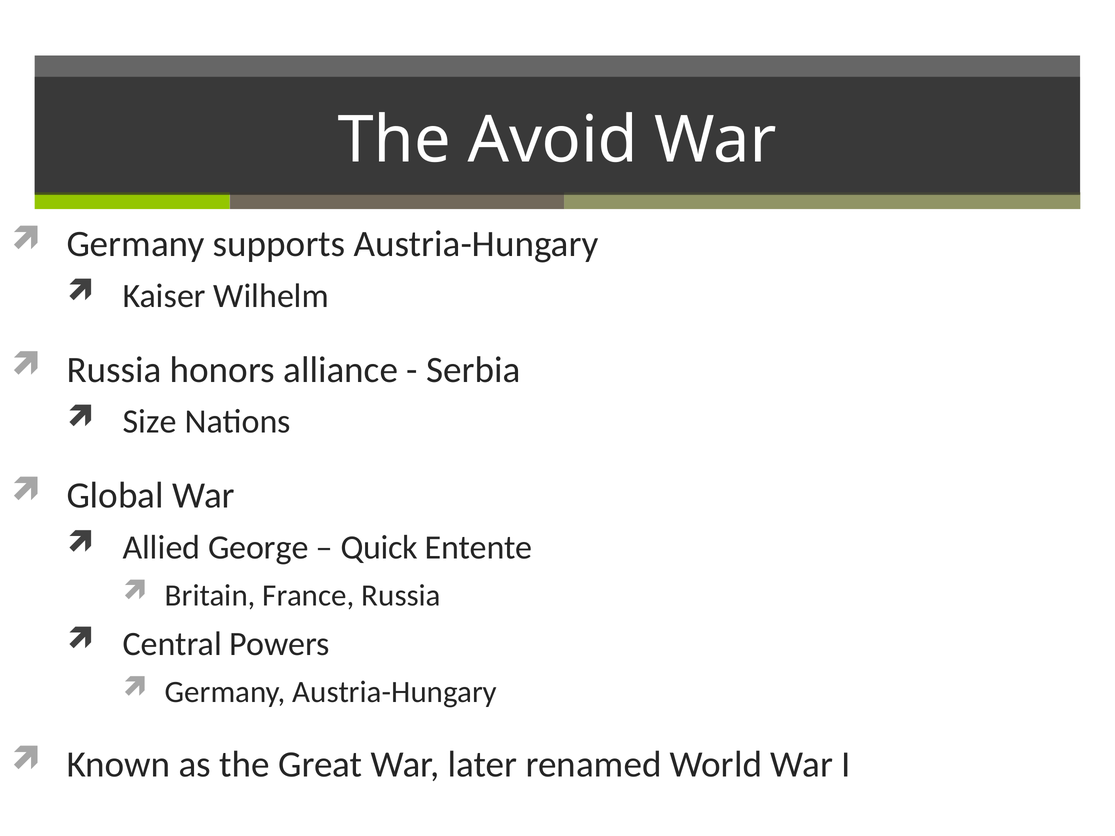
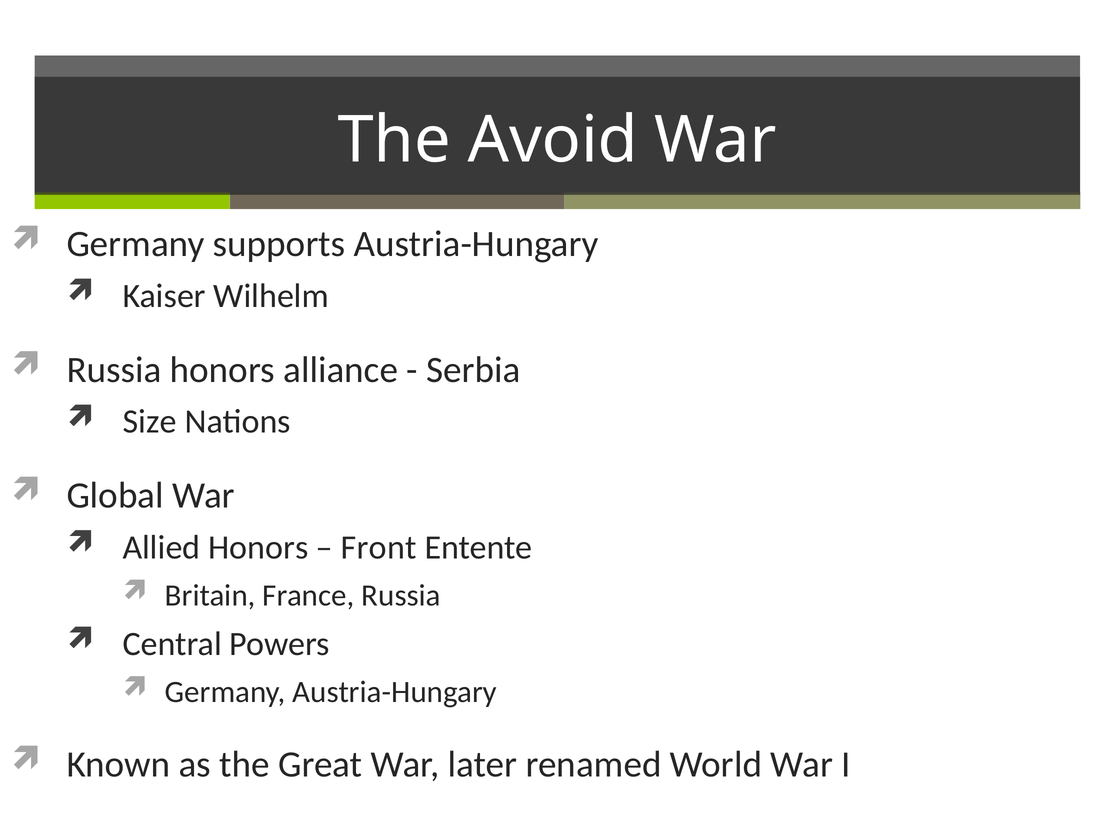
Allied George: George -> Honors
Quick: Quick -> Front
